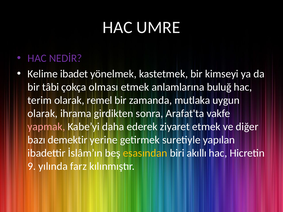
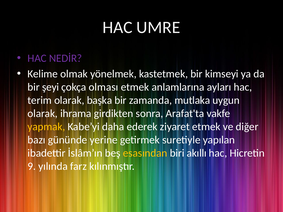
ibadet: ibadet -> olmak
tâbi: tâbi -> şeyi
buluğ: buluğ -> ayları
remel: remel -> başka
yapmak colour: pink -> yellow
demektir: demektir -> gününde
